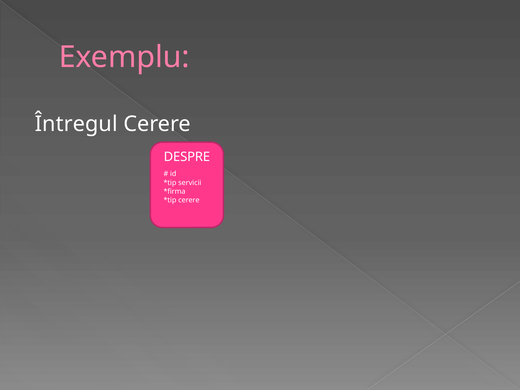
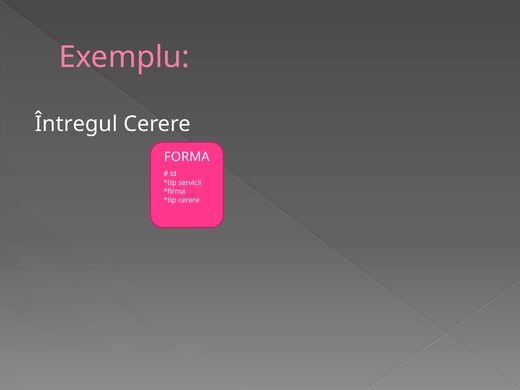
DESPRE: DESPRE -> FORMA
